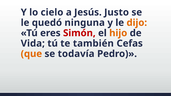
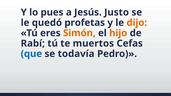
cielo: cielo -> pues
ninguna: ninguna -> profetas
Simón colour: red -> orange
Vida: Vida -> Rabí
también: también -> muertos
que colour: orange -> blue
